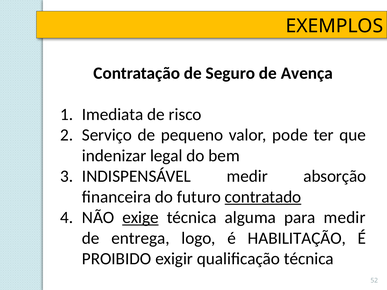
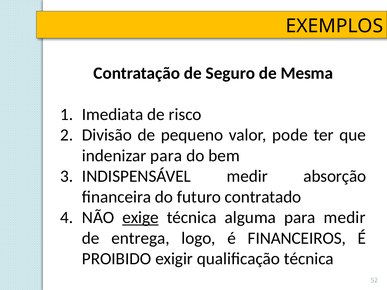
Avença: Avença -> Mesma
Serviço: Serviço -> Divisão
indenizar legal: legal -> para
contratado underline: present -> none
HABILITAÇÃO: HABILITAÇÃO -> FINANCEIROS
